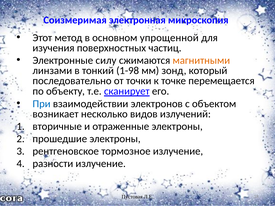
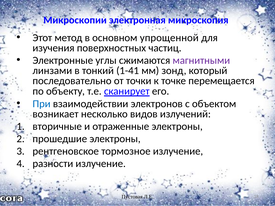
Соизмеримая: Соизмеримая -> Микроскопии
силу: силу -> углы
магнитными colour: orange -> purple
1-98: 1-98 -> 1-41
